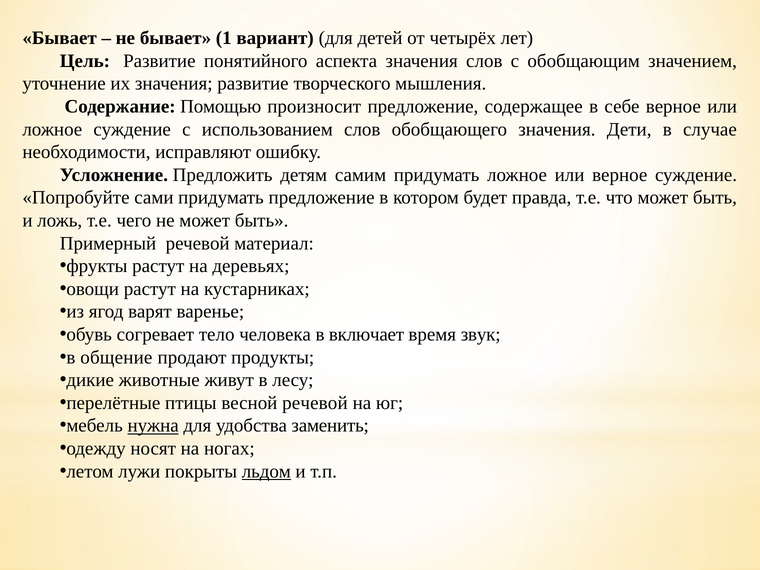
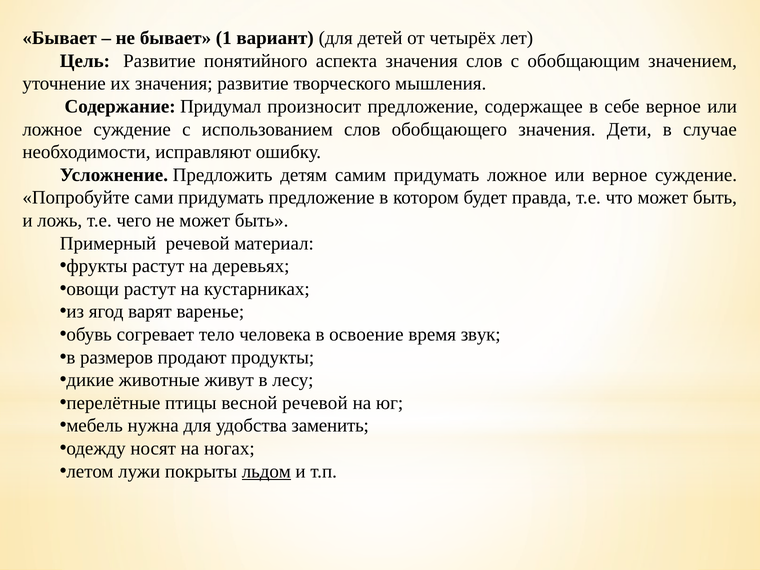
Помощью: Помощью -> Придумал
включает: включает -> освоение
общение: общение -> размеров
нужна underline: present -> none
